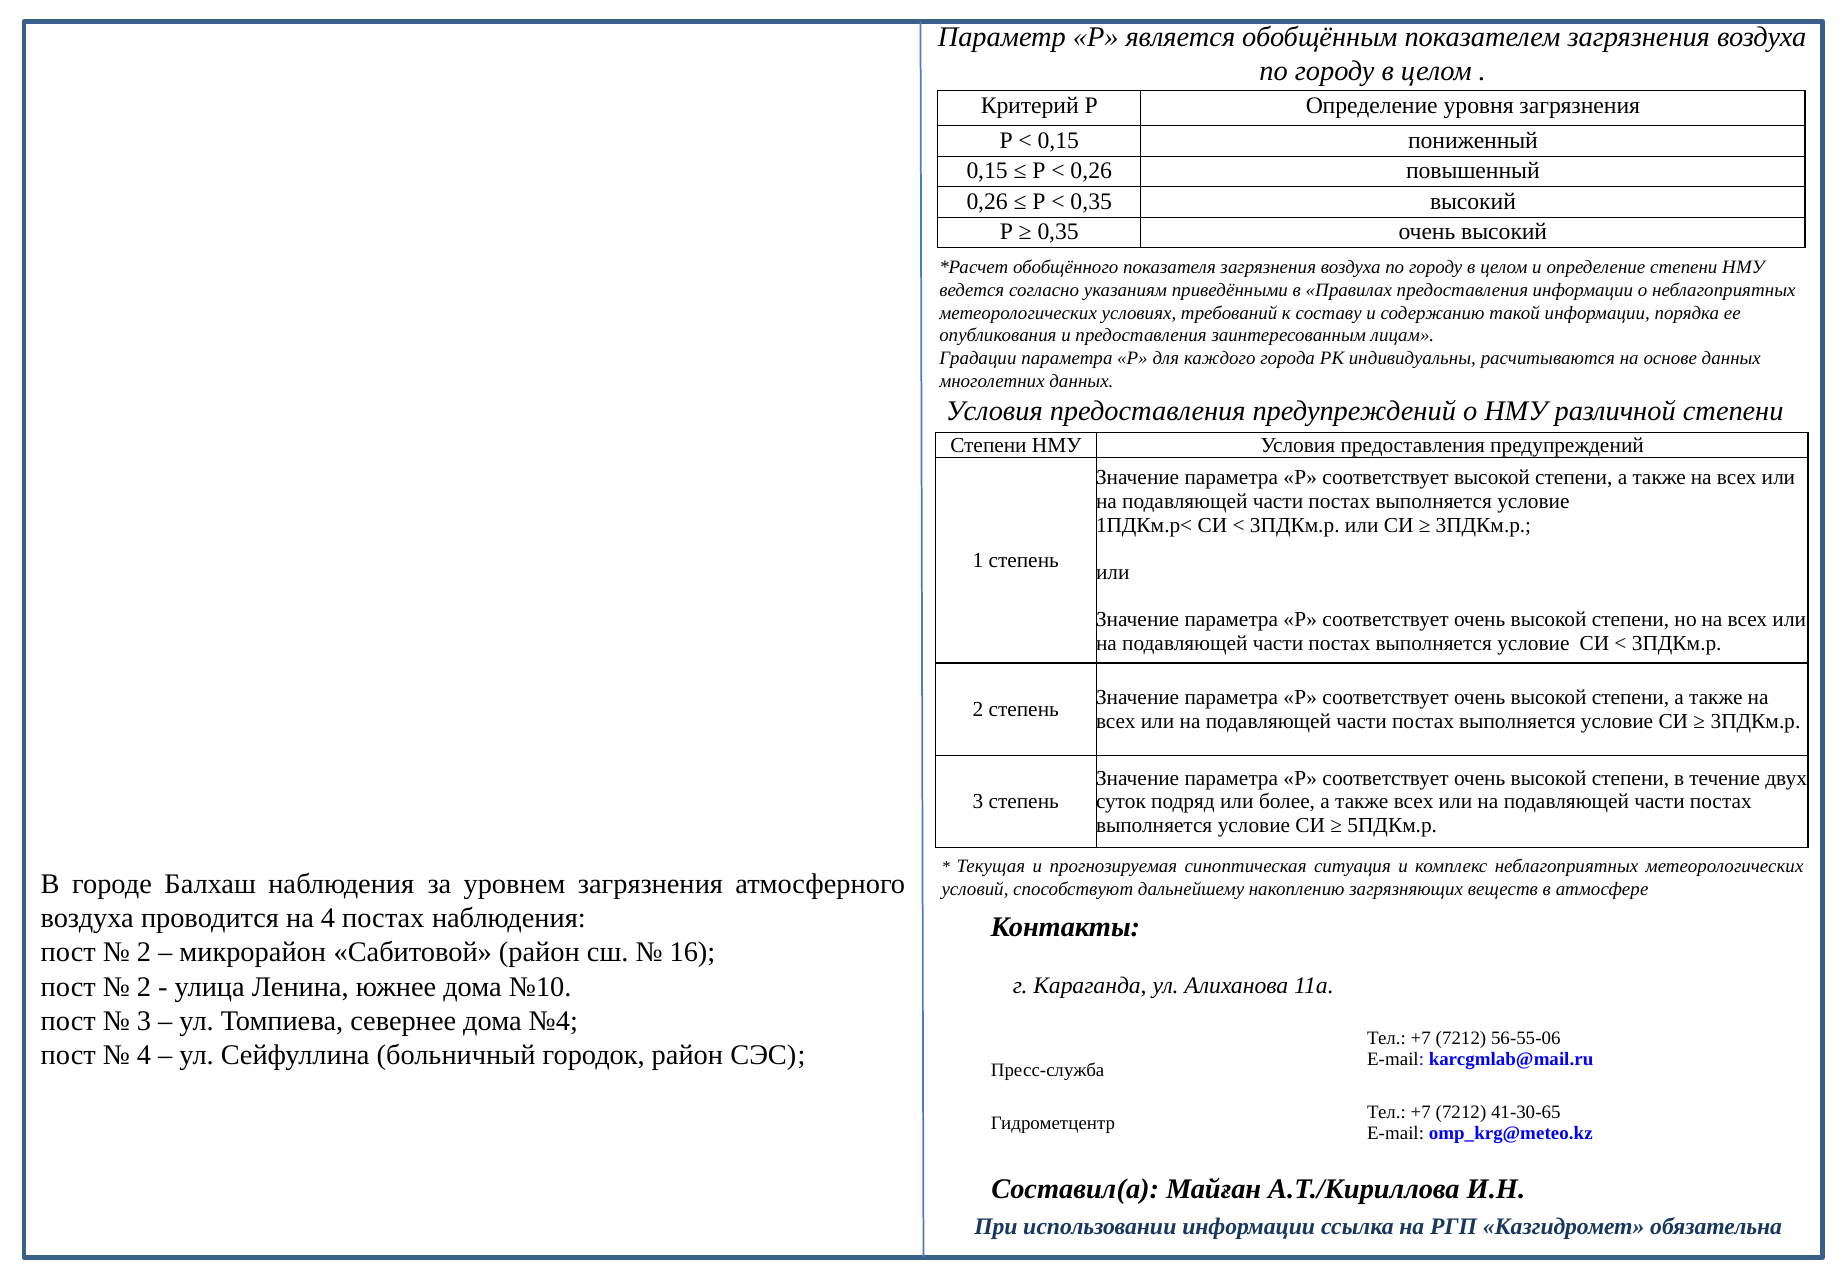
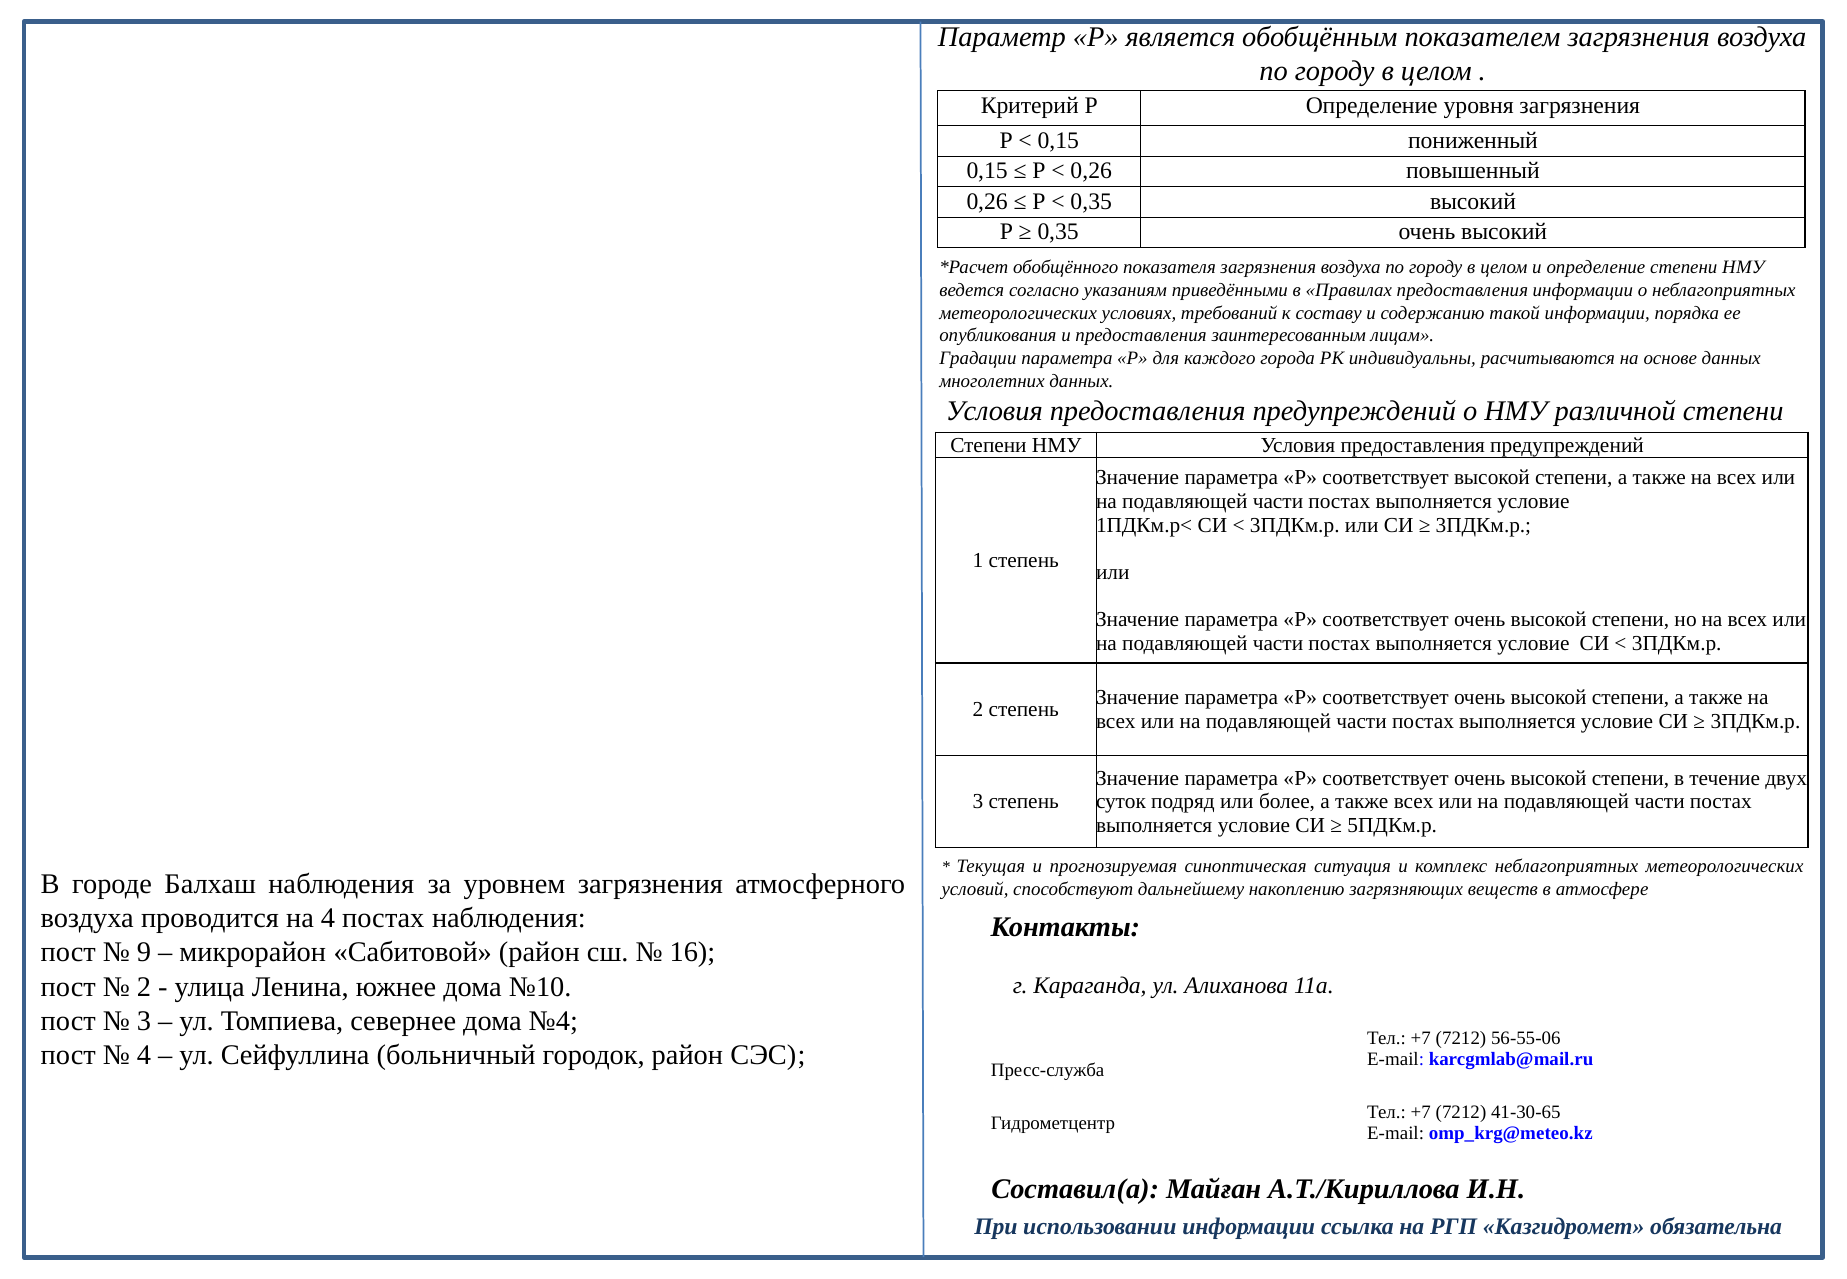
2 at (144, 952): 2 -> 9
